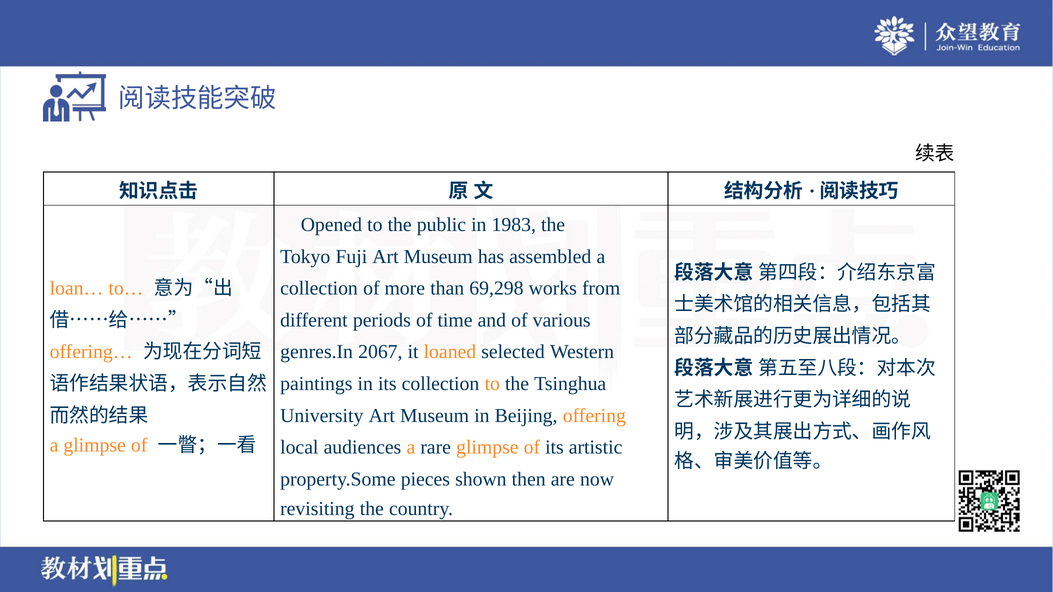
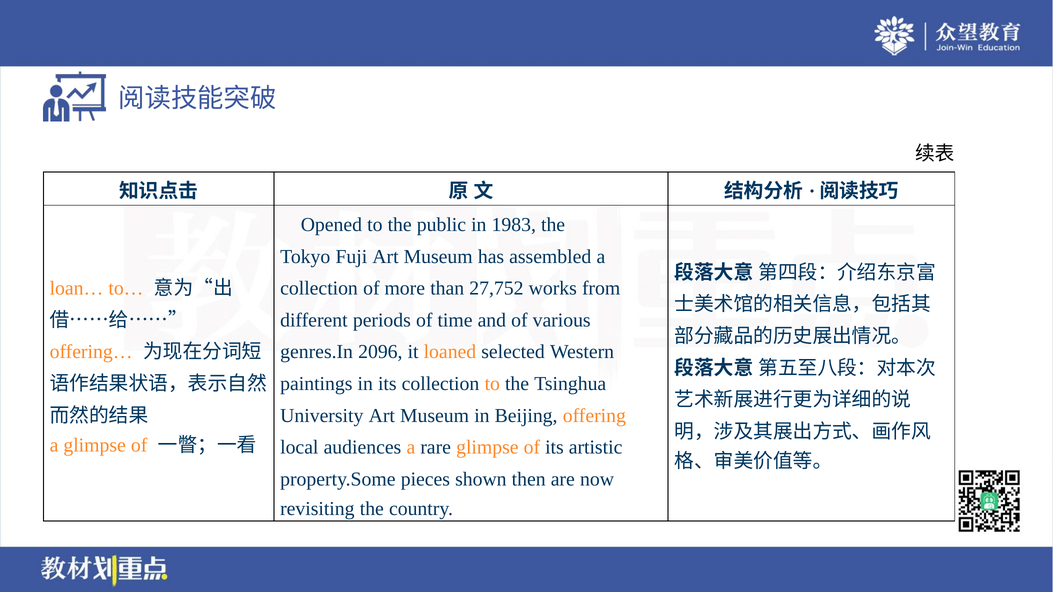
69,298: 69,298 -> 27,752
2067: 2067 -> 2096
